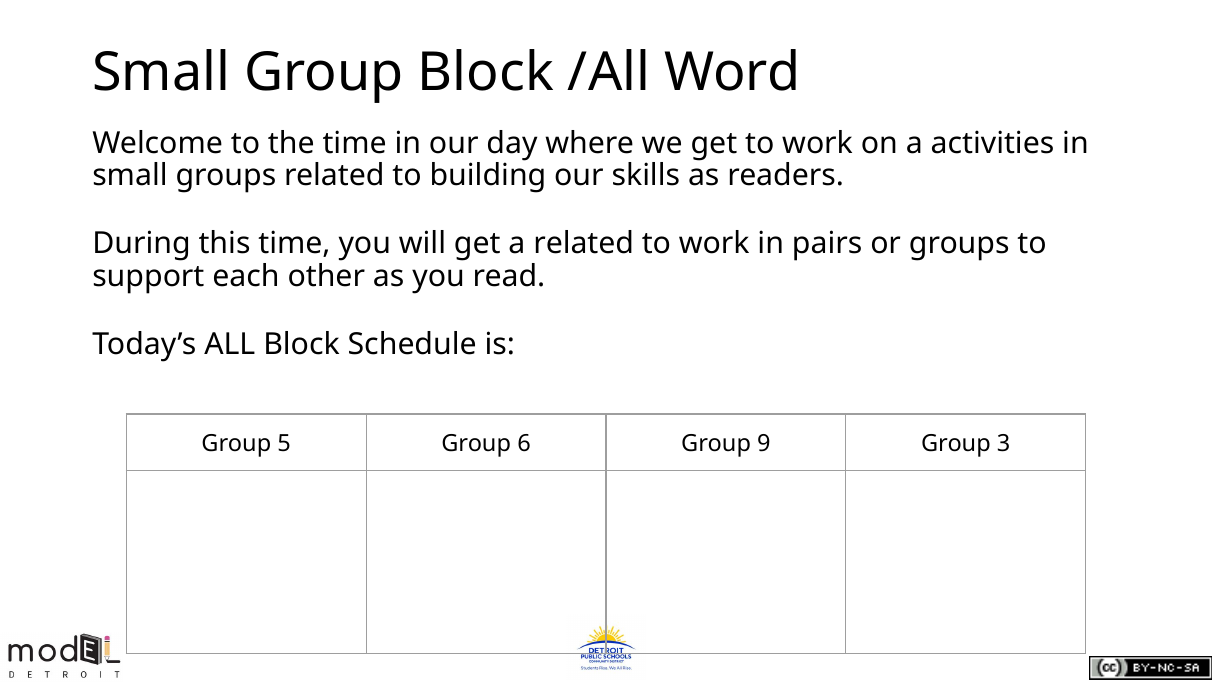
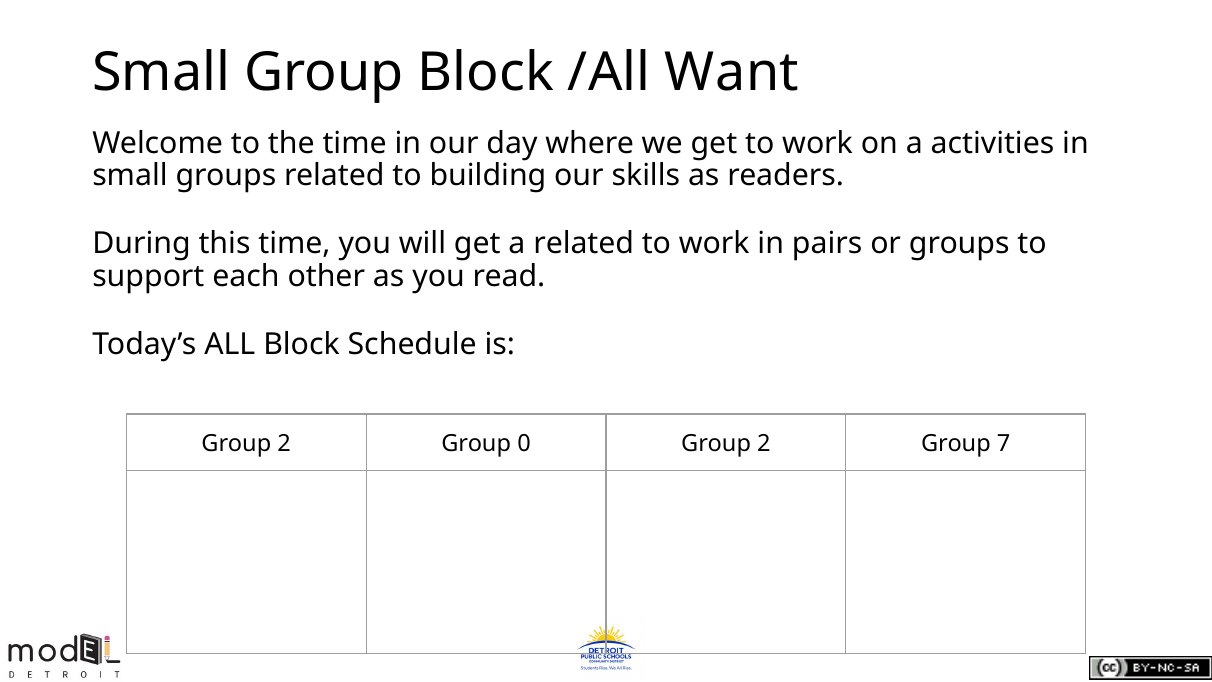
Word: Word -> Want
5 at (284, 443): 5 -> 2
6: 6 -> 0
9 at (764, 443): 9 -> 2
3: 3 -> 7
